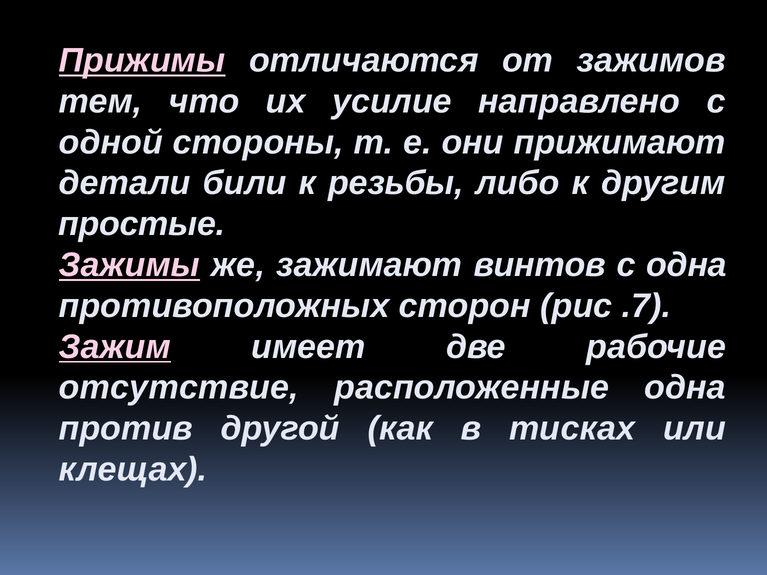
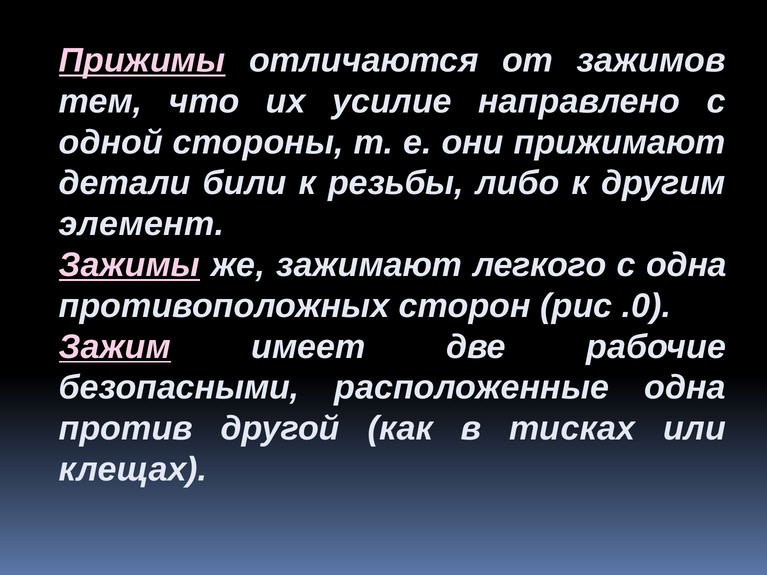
простые: простые -> элемент
винтов: винтов -> легкого
.7: .7 -> .0
отсутствие: отсутствие -> безопасными
